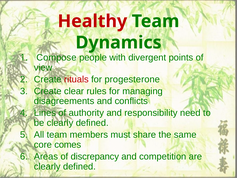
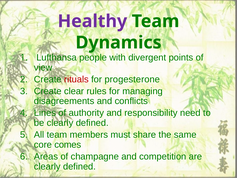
Healthy colour: red -> purple
Compose: Compose -> Lufthansa
discrepancy: discrepancy -> champagne
